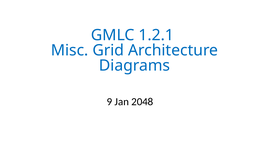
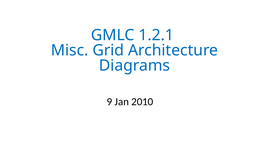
2048: 2048 -> 2010
